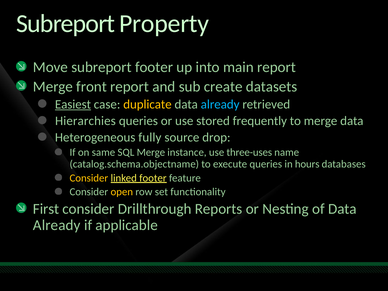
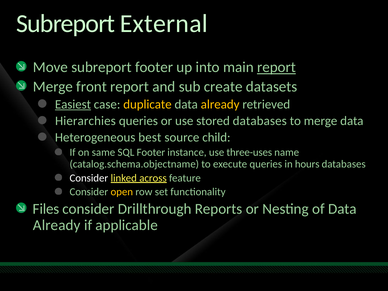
Property: Property -> External
report at (276, 67) underline: none -> present
already at (220, 104) colour: light blue -> yellow
stored frequently: frequently -> databases
fully: fully -> best
drop: drop -> child
SQL Merge: Merge -> Footer
Consider at (89, 178) colour: yellow -> white
linked footer: footer -> across
First: First -> Files
